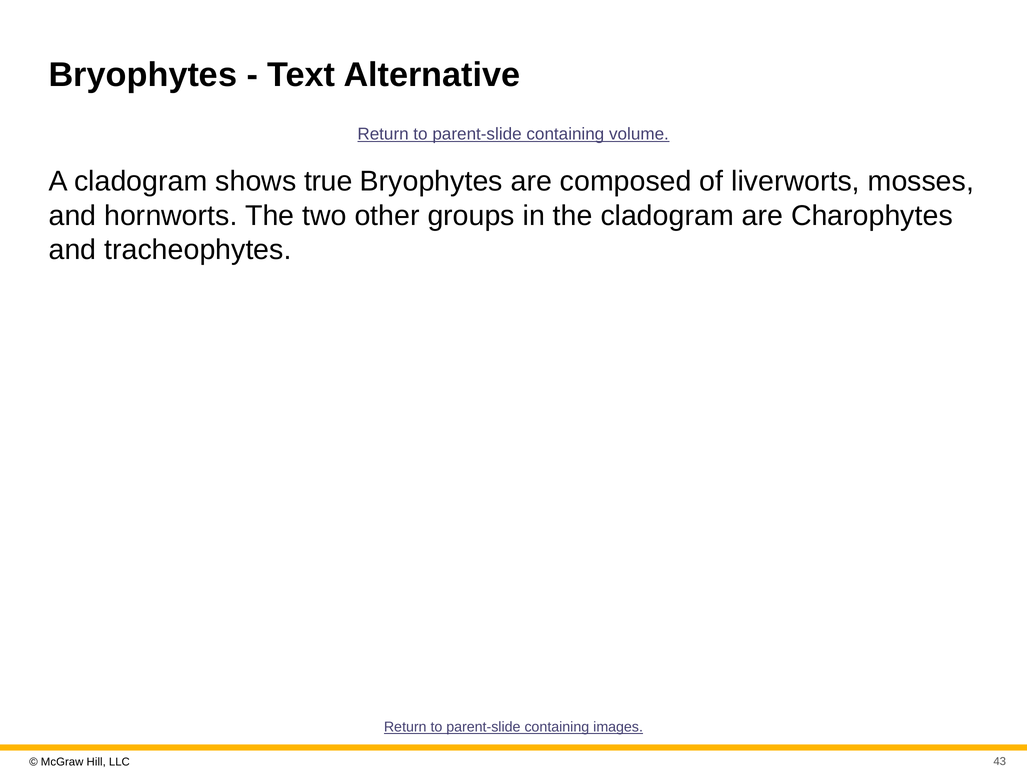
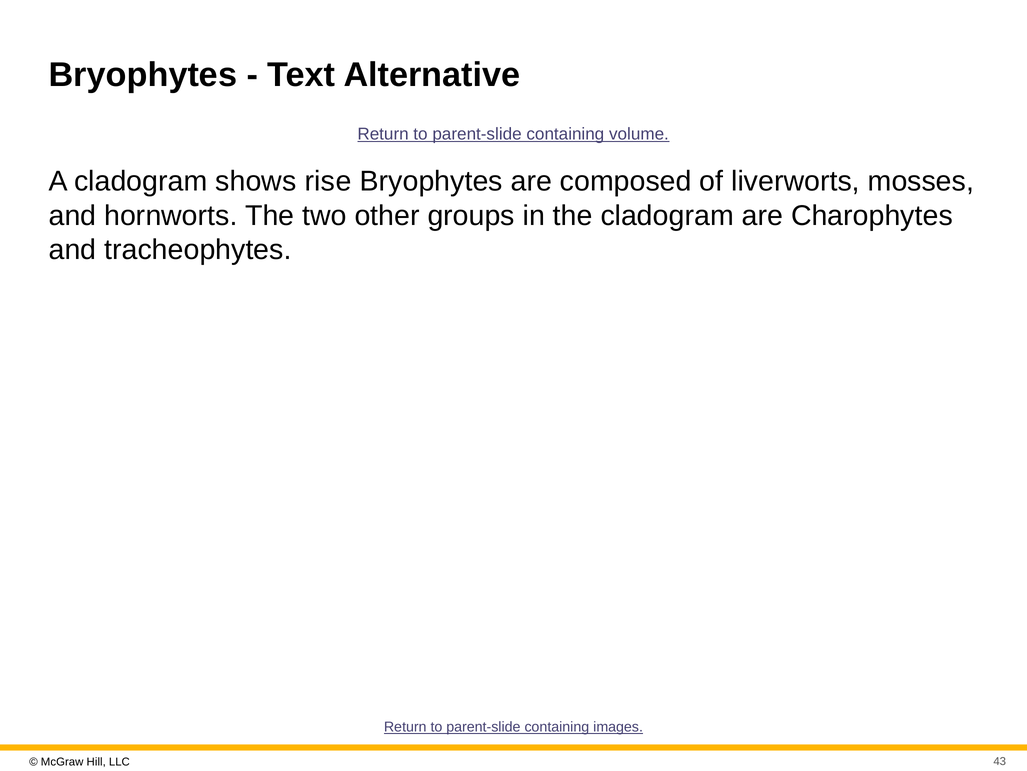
true: true -> rise
